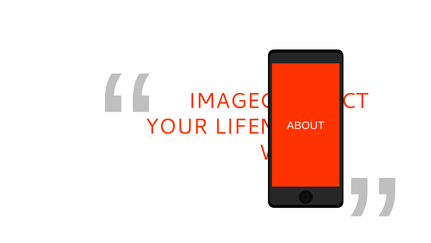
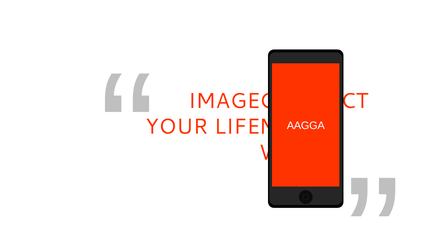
ABOUT: ABOUT -> AAGGA
